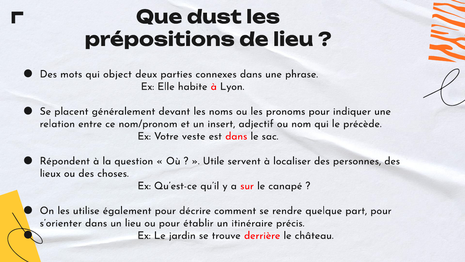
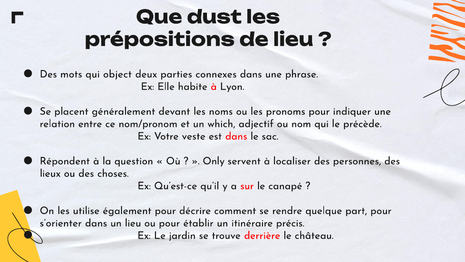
insert: insert -> which
Utile: Utile -> Only
